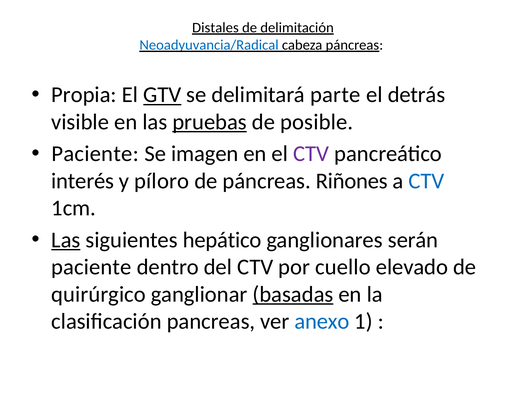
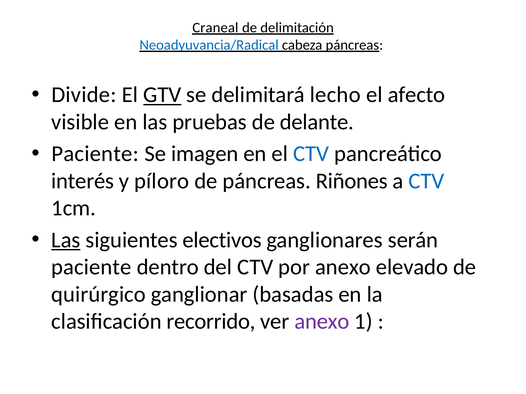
Distales: Distales -> Craneal
Propia: Propia -> Divide
parte: parte -> lecho
detrás: detrás -> afecto
pruebas underline: present -> none
posible: posible -> delante
CTV at (311, 154) colour: purple -> blue
hepático: hepático -> electivos
por cuello: cuello -> anexo
basadas underline: present -> none
pancreas: pancreas -> recorrido
anexo at (322, 322) colour: blue -> purple
